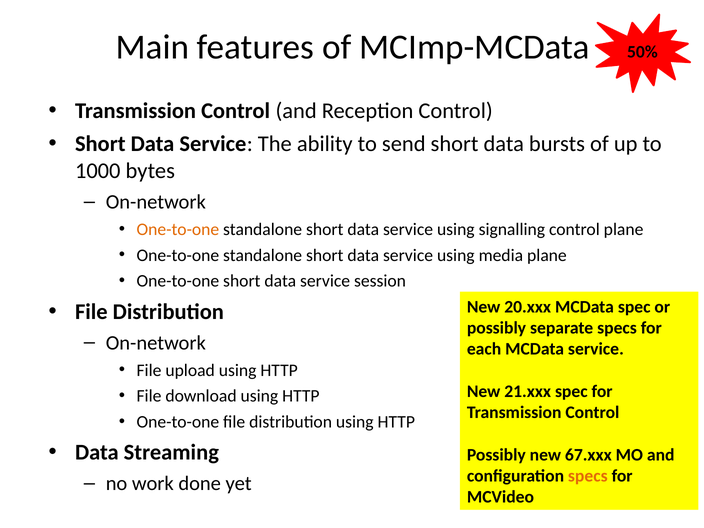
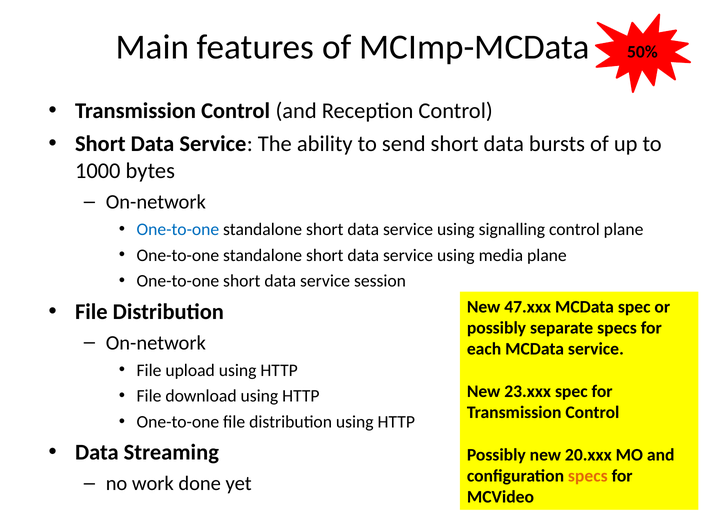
One-to-one at (178, 229) colour: orange -> blue
20.xxx: 20.xxx -> 47.xxx
21.xxx: 21.xxx -> 23.xxx
67.xxx: 67.xxx -> 20.xxx
